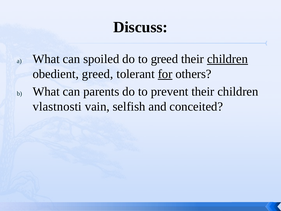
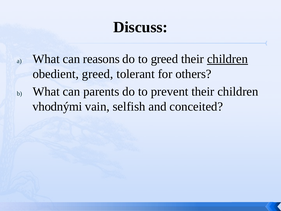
spoiled: spoiled -> reasons
for underline: present -> none
vlastnosti: vlastnosti -> vhodnými
